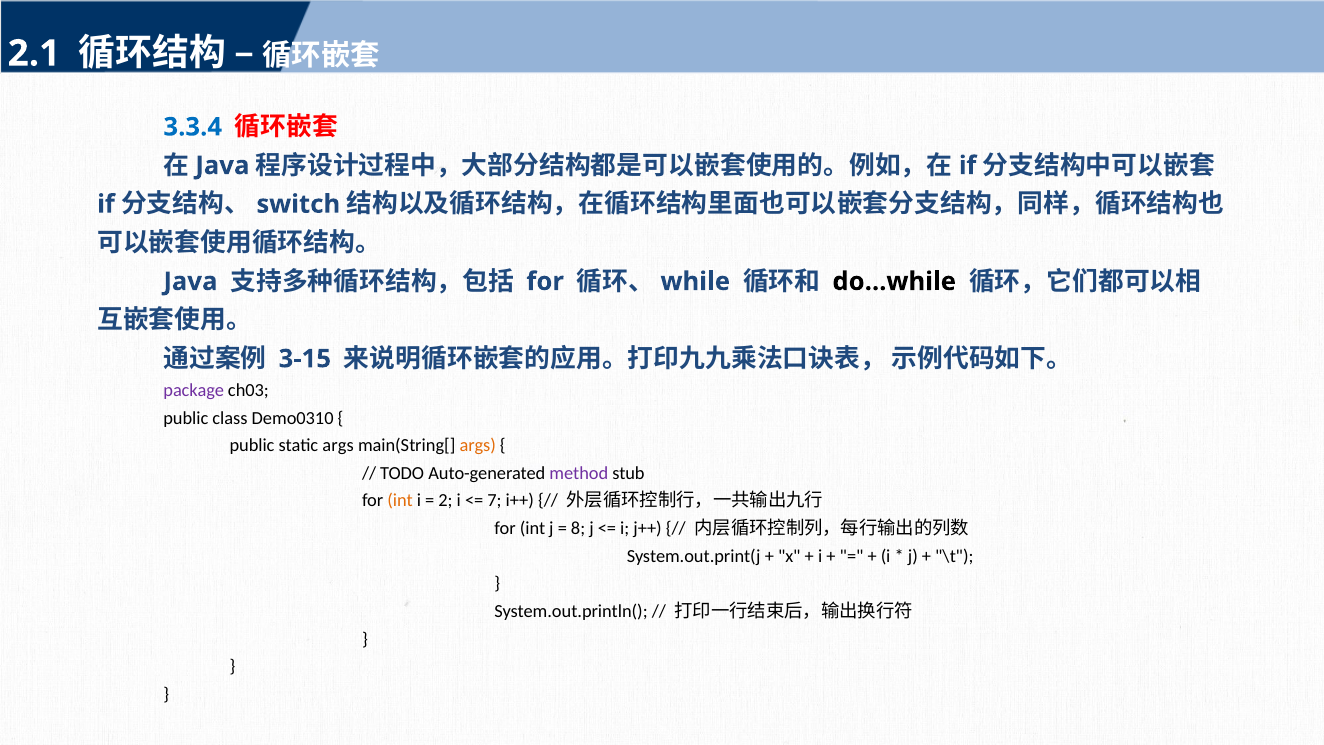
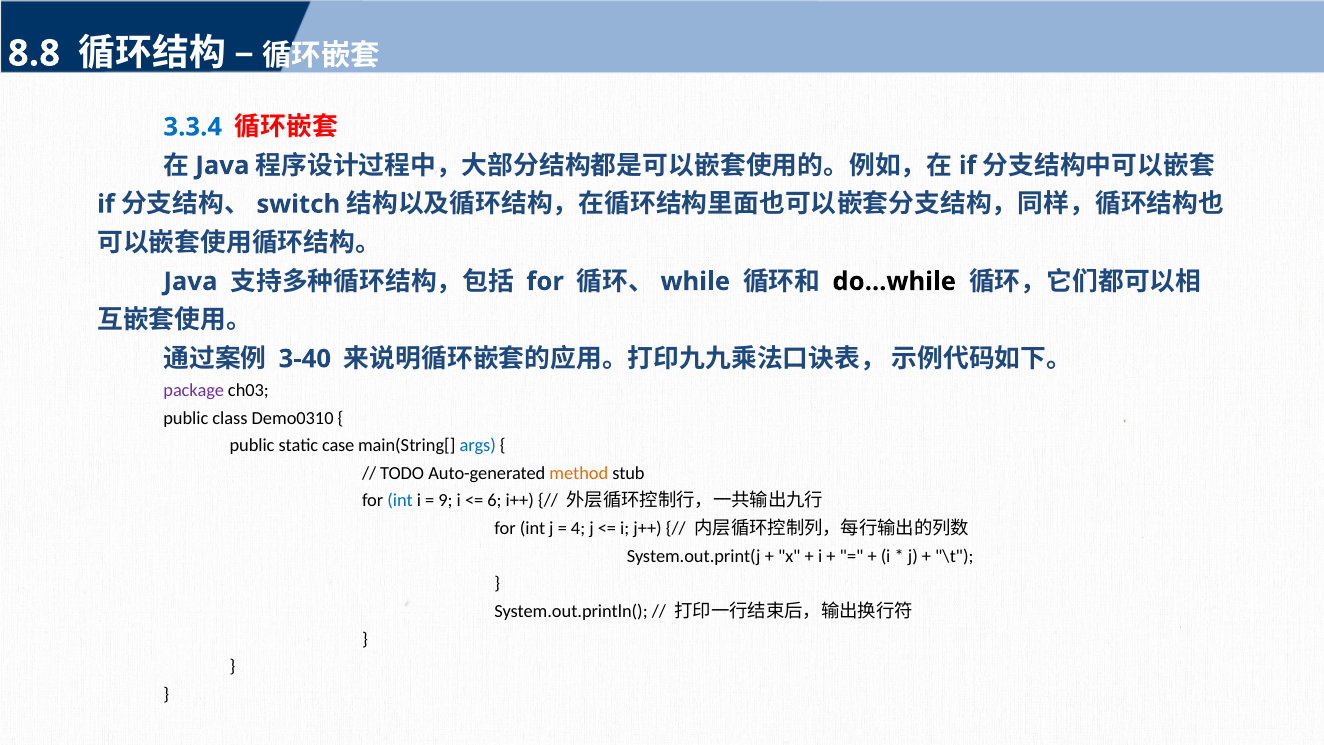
2.1: 2.1 -> 8.8
3-15: 3-15 -> 3-40
static args: args -> case
args at (478, 445) colour: orange -> blue
method colour: purple -> orange
int at (400, 501) colour: orange -> blue
2: 2 -> 9
7: 7 -> 6
8: 8 -> 4
